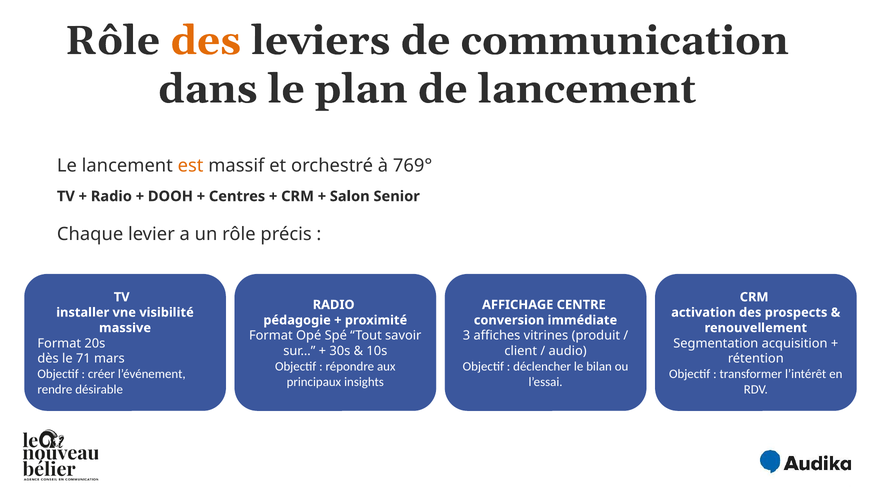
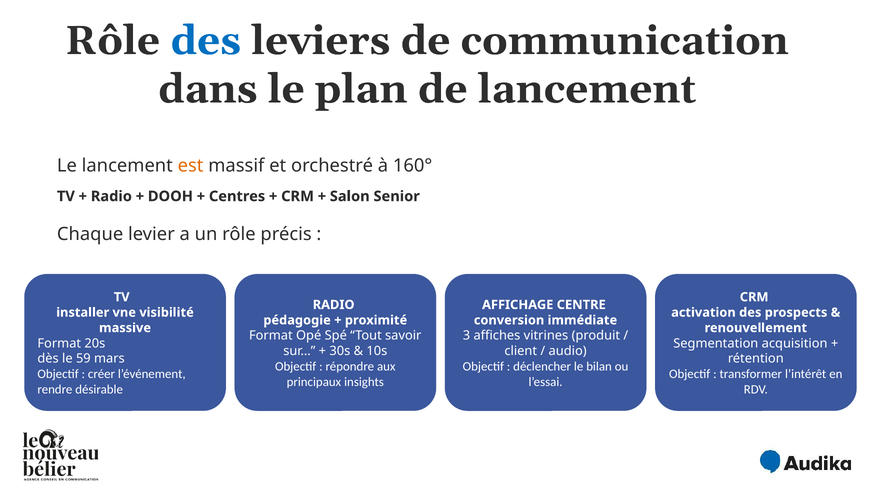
des at (206, 41) colour: orange -> blue
769°: 769° -> 160°
71: 71 -> 59
